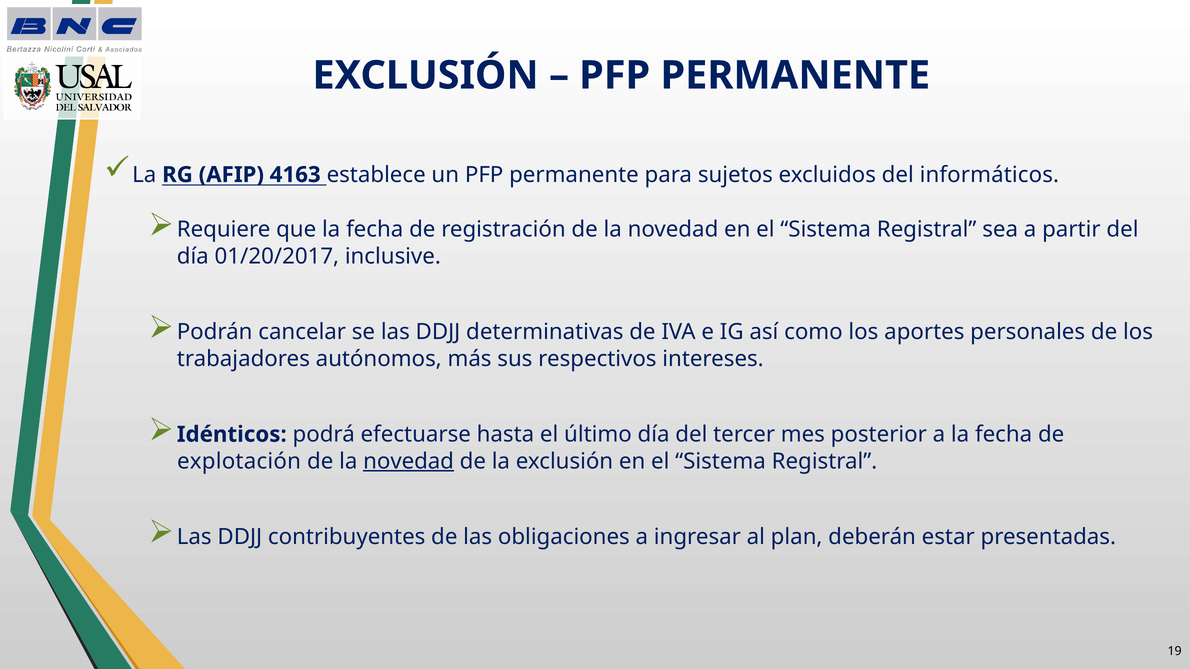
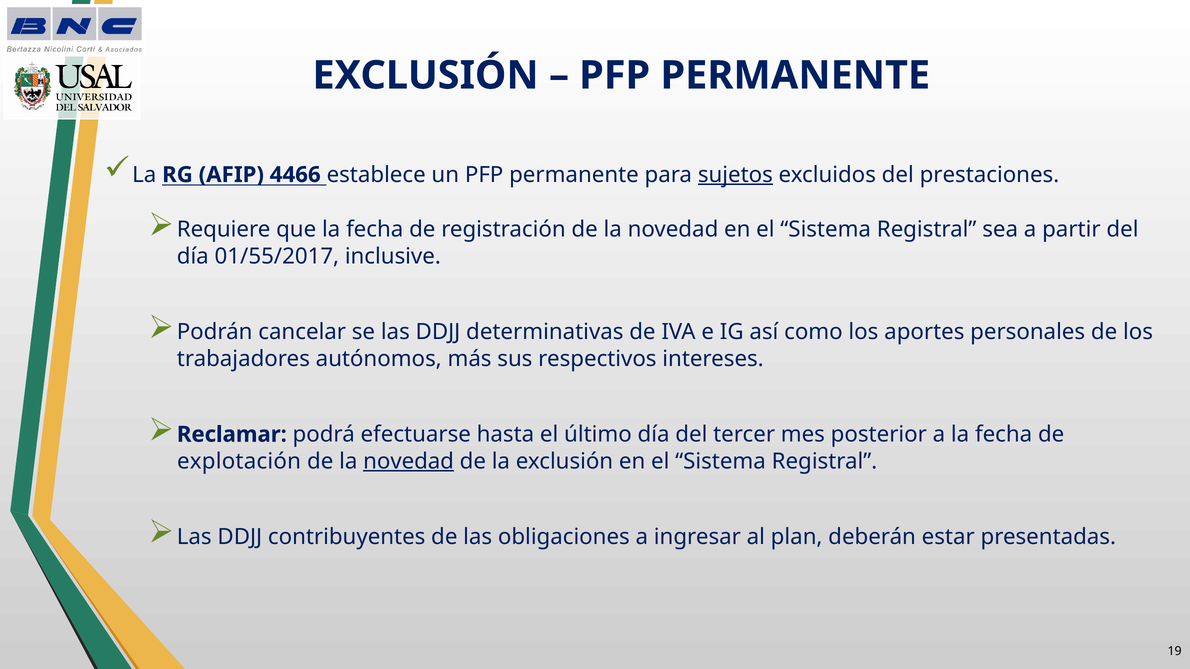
4163: 4163 -> 4466
sujetos underline: none -> present
informáticos: informáticos -> prestaciones
01/20/2017: 01/20/2017 -> 01/55/2017
Idénticos: Idénticos -> Reclamar
